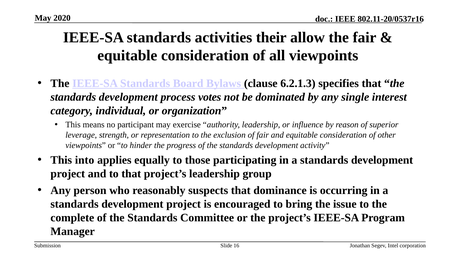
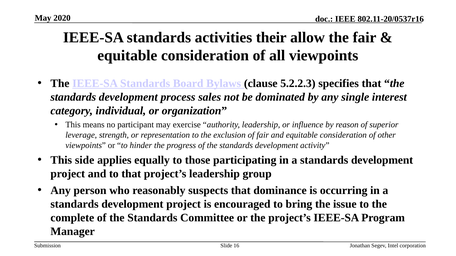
6.2.1.3: 6.2.1.3 -> 5.2.2.3
votes: votes -> sales
into: into -> side
